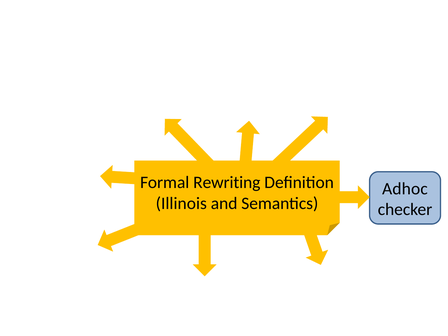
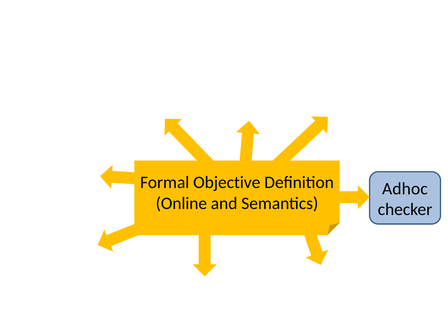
Rewriting: Rewriting -> Objective
Illinois: Illinois -> Online
